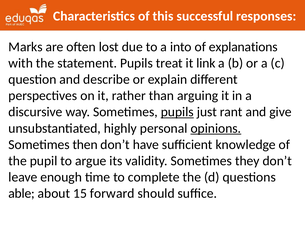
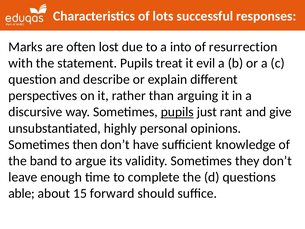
this: this -> lots
explanations: explanations -> resurrection
link: link -> evil
opinions underline: present -> none
pupil: pupil -> band
